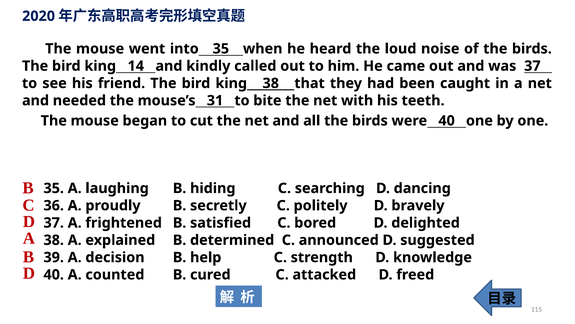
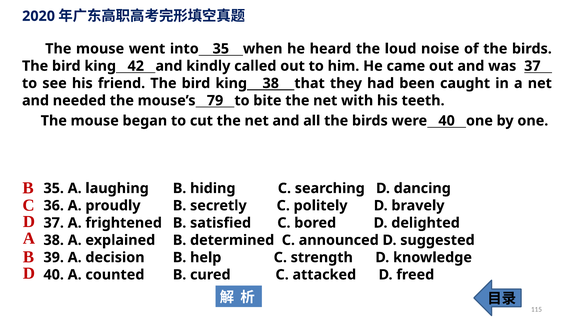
14: 14 -> 42
31: 31 -> 79
